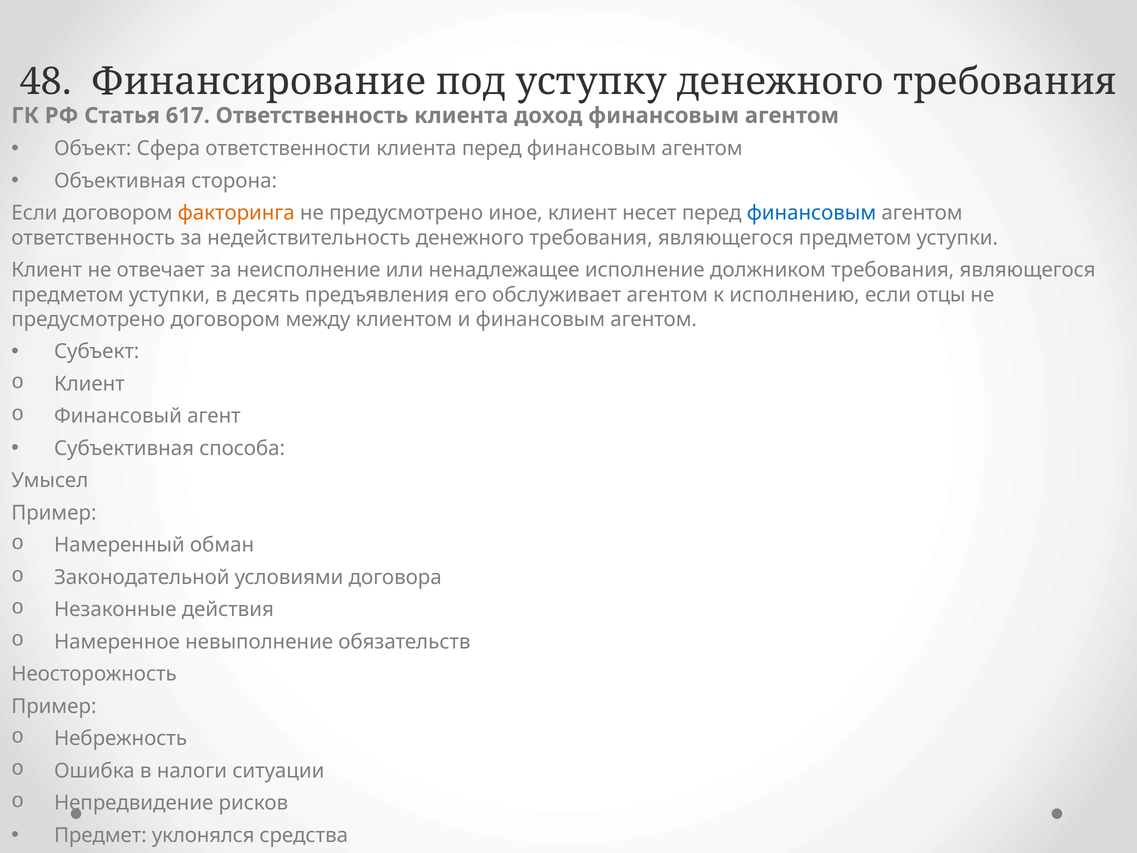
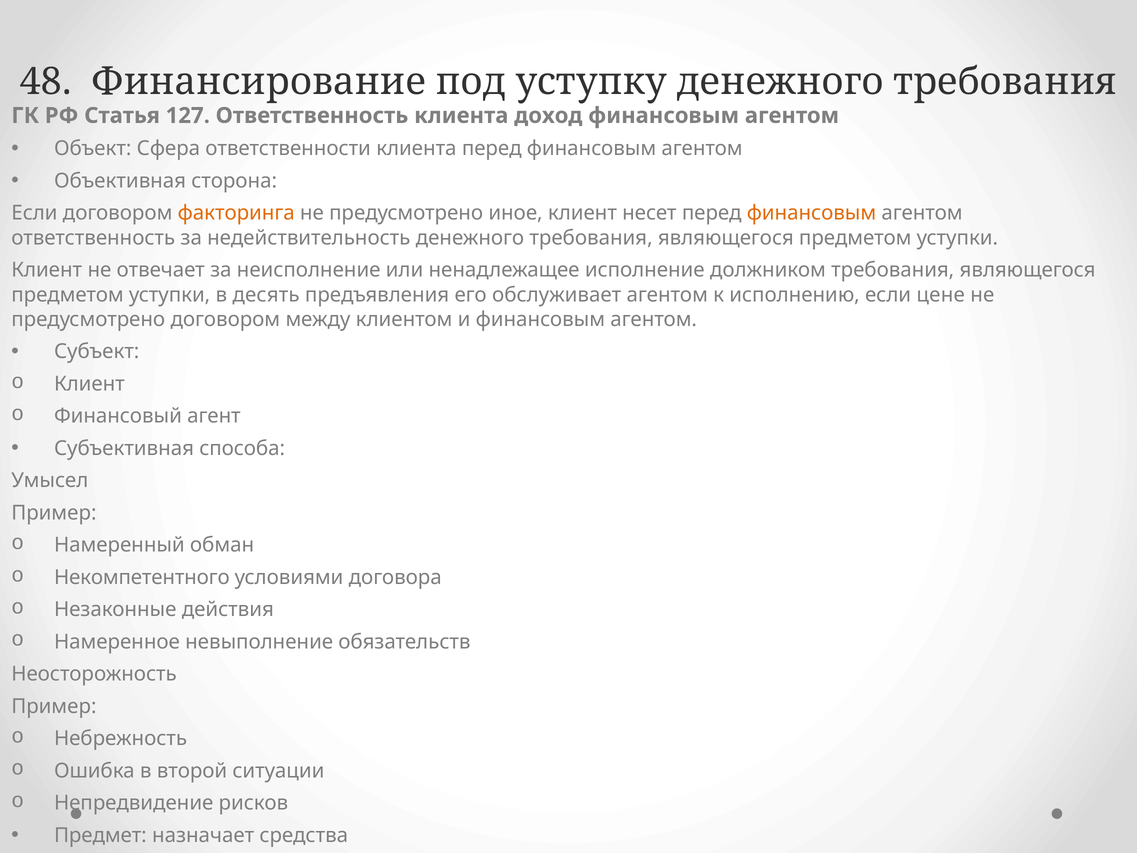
617: 617 -> 127
финансовым at (811, 213) colour: blue -> orange
отцы: отцы -> цене
Законодательной: Законодательной -> Некомпетентного
налоги: налоги -> второй
уклонялся: уклонялся -> назначает
